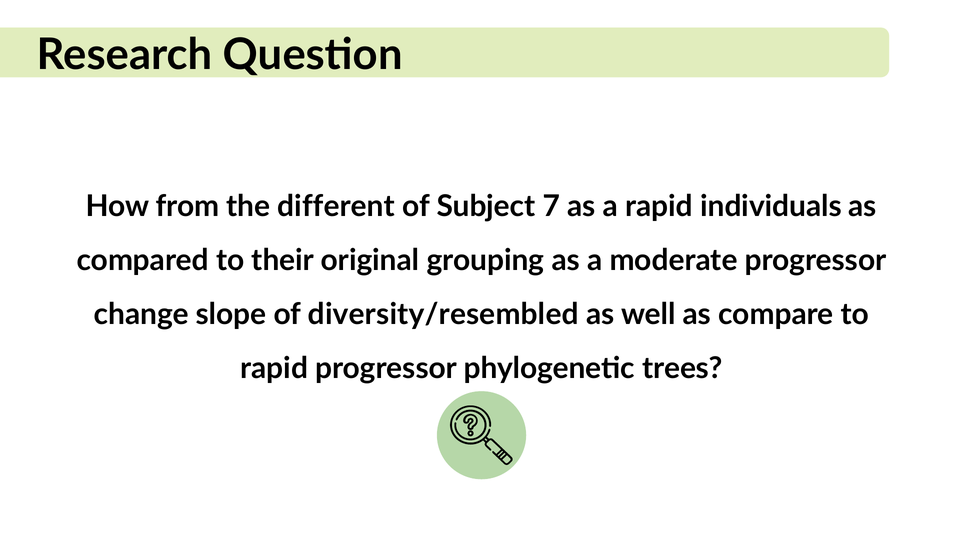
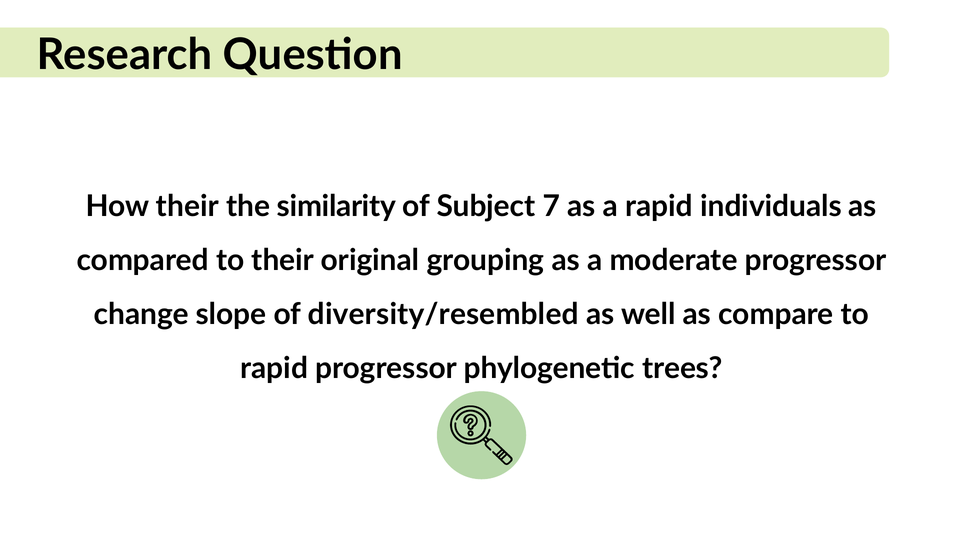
How from: from -> their
different: different -> similarity
